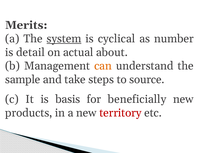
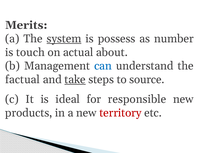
cyclical: cyclical -> possess
detail: detail -> touch
can colour: orange -> blue
sample: sample -> factual
take underline: none -> present
basis: basis -> ideal
beneficially: beneficially -> responsible
